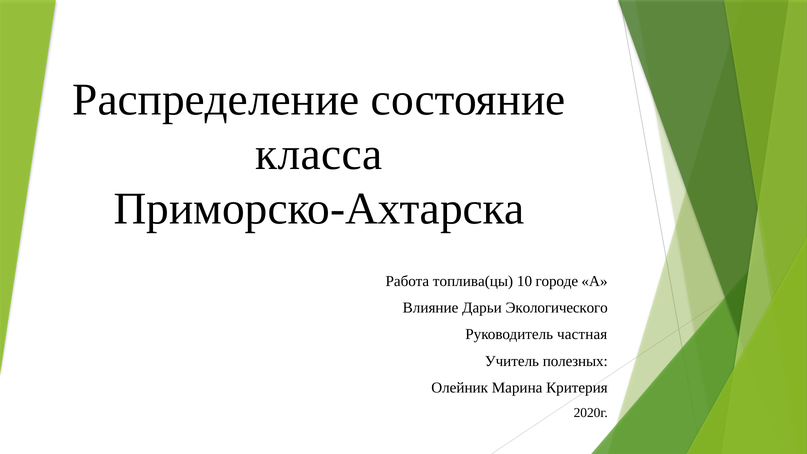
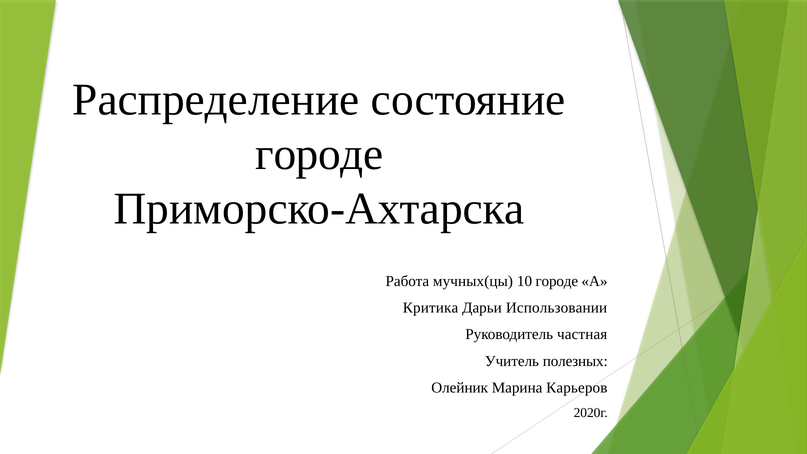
класса at (319, 154): класса -> городе
топлива(цы: топлива(цы -> мучных(цы
Влияние: Влияние -> Критика
Экологического: Экологического -> Использовании
Критерия: Критерия -> Карьеров
